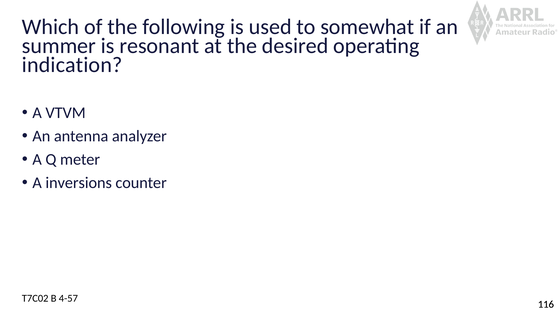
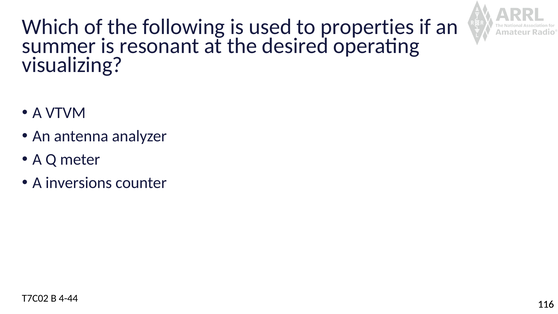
somewhat: somewhat -> properties
indication: indication -> visualizing
4-57: 4-57 -> 4-44
